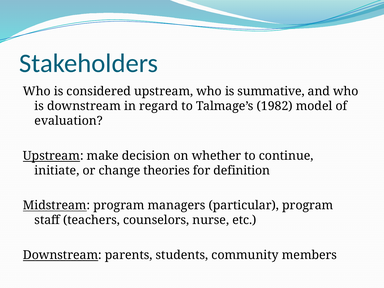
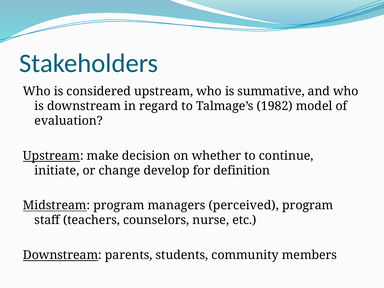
theories: theories -> develop
particular: particular -> perceived
